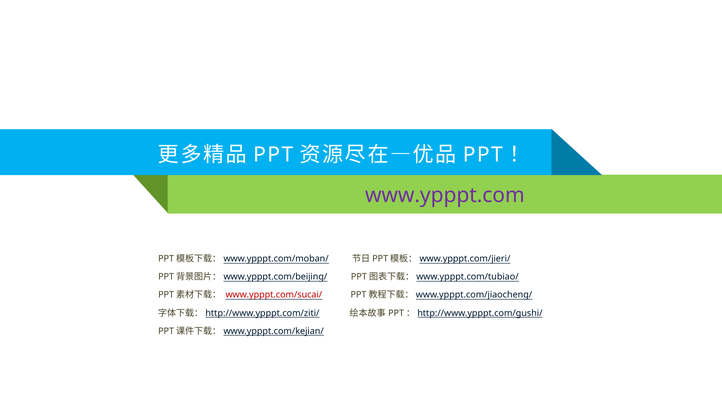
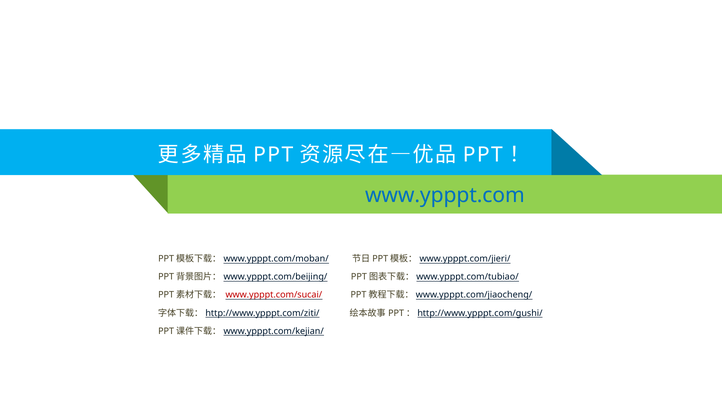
www.ypppt.com colour: purple -> blue
